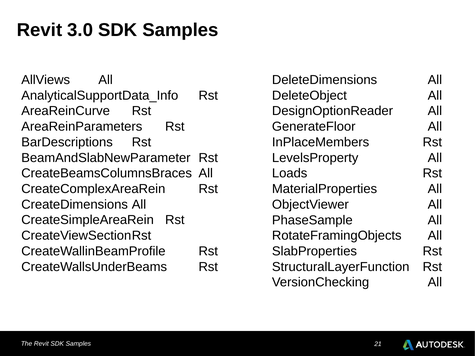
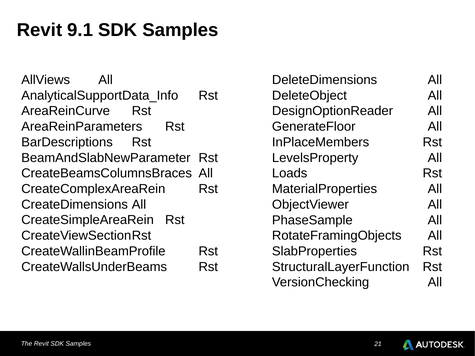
3.0: 3.0 -> 9.1
